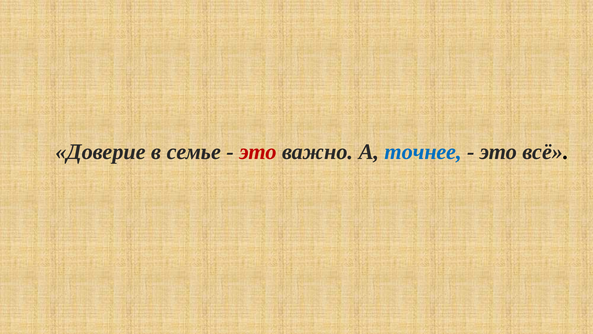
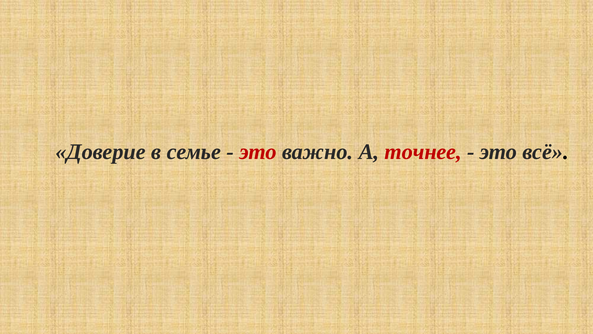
точнее colour: blue -> red
